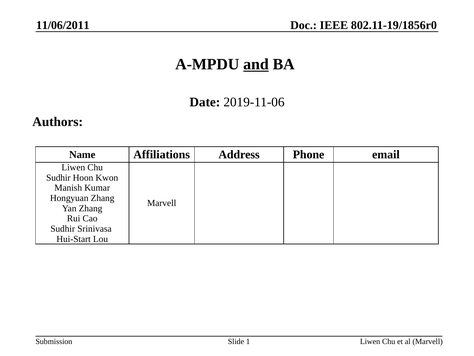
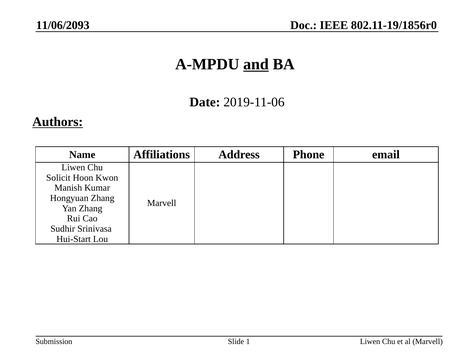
11/06/2011: 11/06/2011 -> 11/06/2093
Authors underline: none -> present
Sudhir at (58, 177): Sudhir -> Solicit
